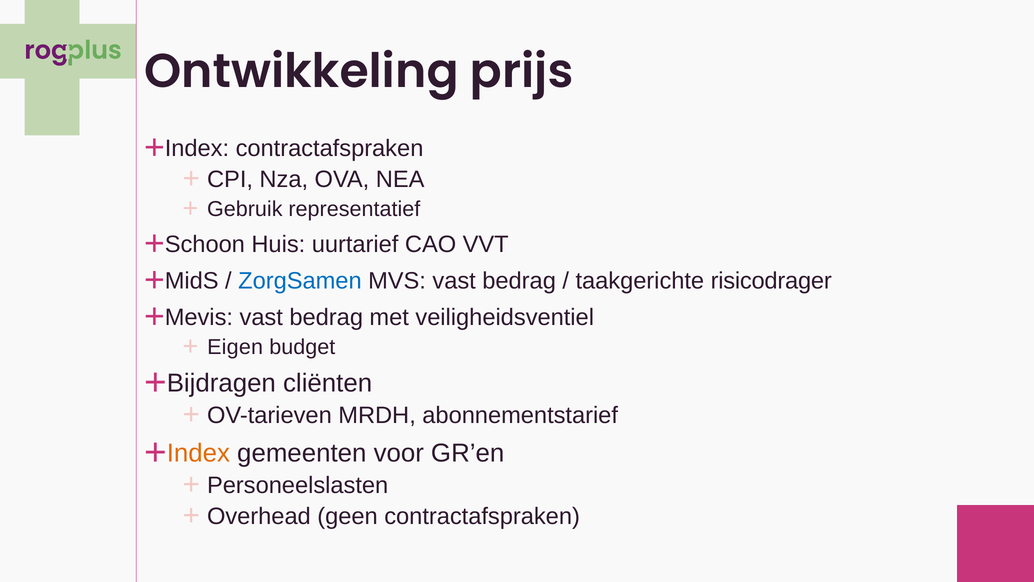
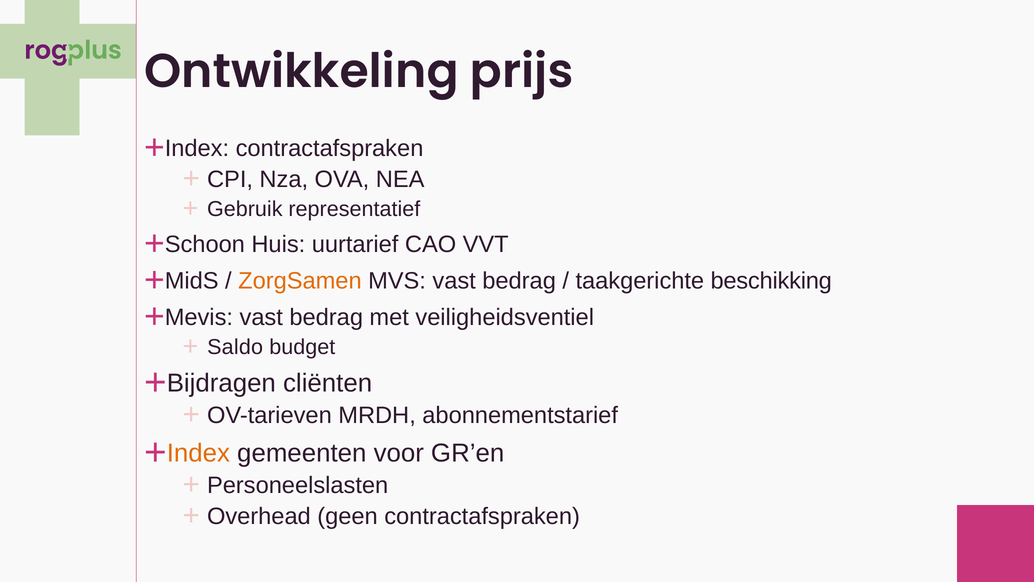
ZorgSamen colour: blue -> orange
risicodrager: risicodrager -> beschikking
Eigen: Eigen -> Saldo
